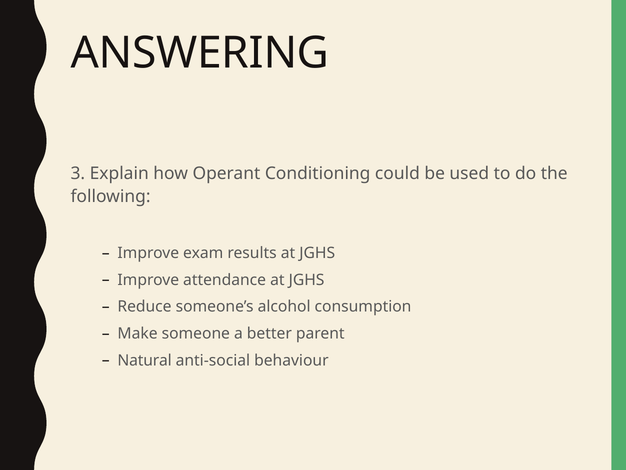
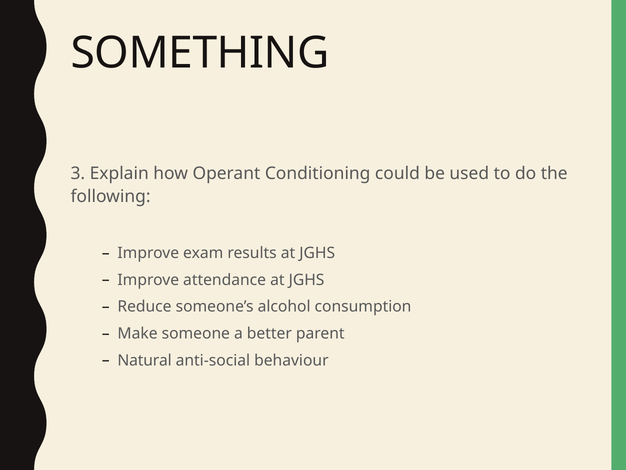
ANSWERING: ANSWERING -> SOMETHING
